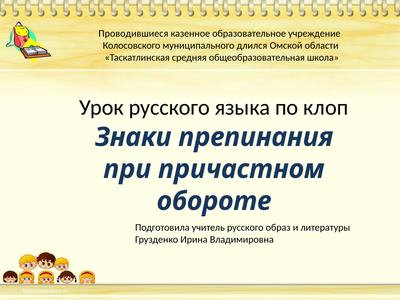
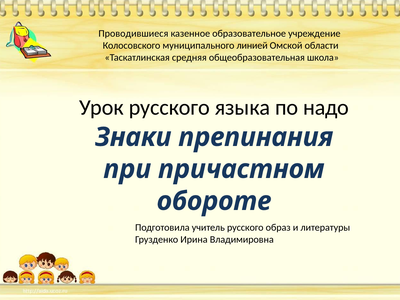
длился: длился -> линией
клоп: клоп -> надо
